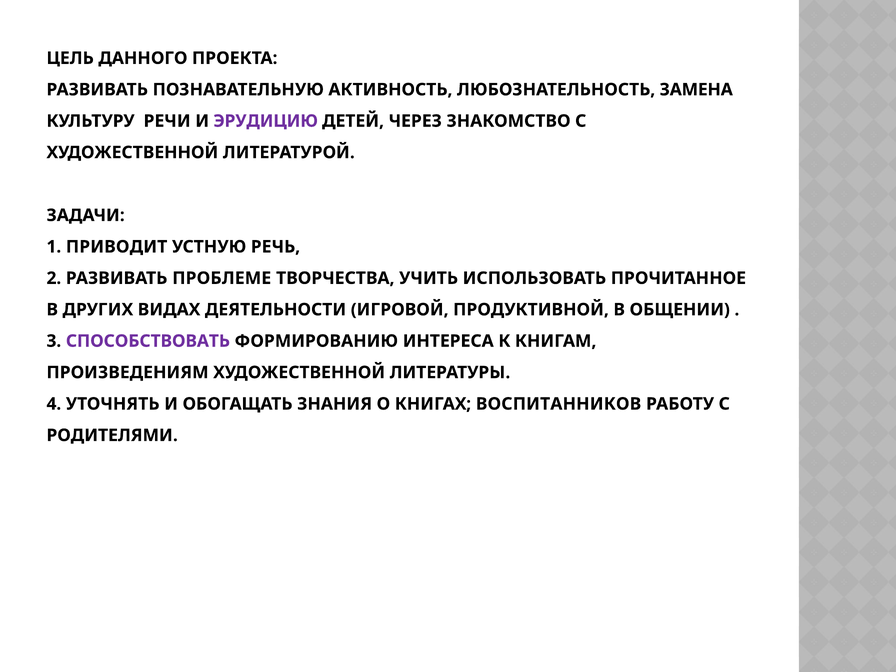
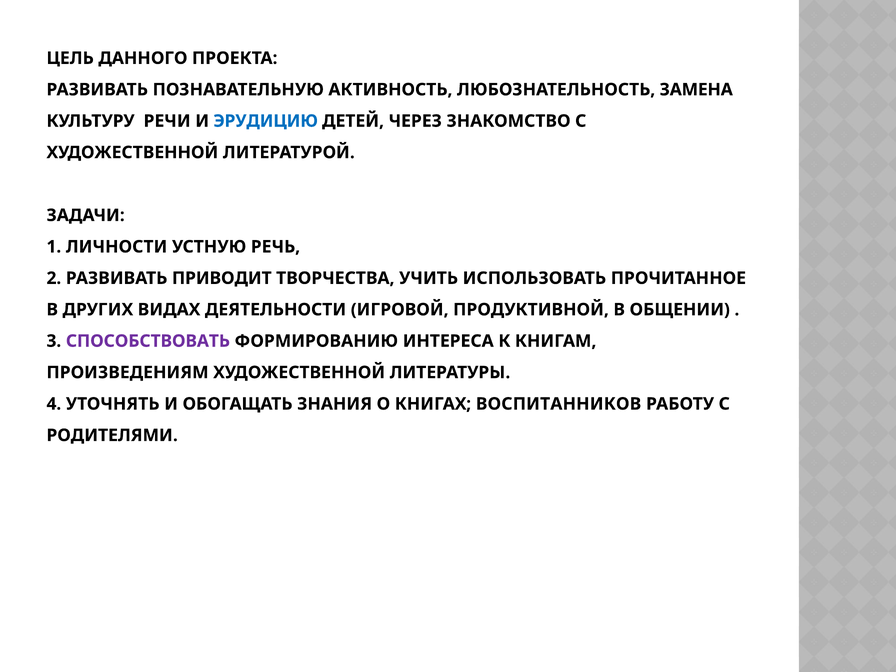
ЭРУДИЦИЮ colour: purple -> blue
ПРИВОДИТ: ПРИВОДИТ -> ЛИЧНОСТИ
ПРОБЛЕМЕ: ПРОБЛЕМЕ -> ПРИВОДИТ
